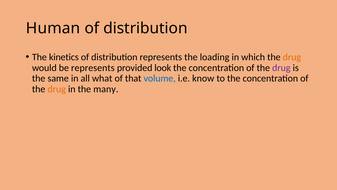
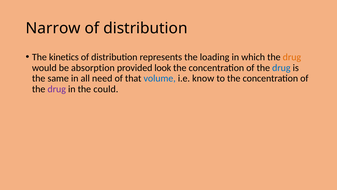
Human: Human -> Narrow
be represents: represents -> absorption
drug at (281, 68) colour: purple -> blue
what: what -> need
drug at (57, 89) colour: orange -> purple
many: many -> could
